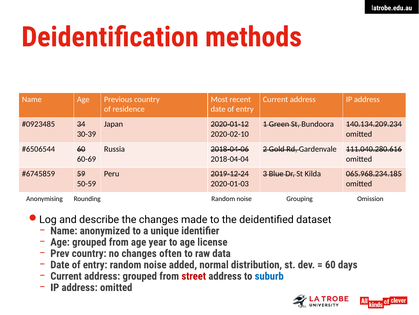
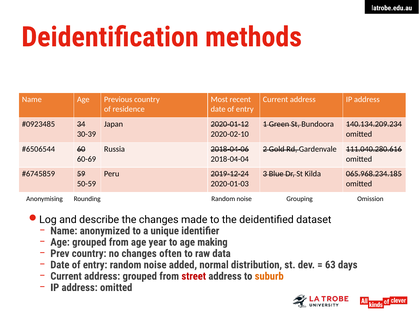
license: license -> making
60 at (330, 264): 60 -> 63
suburb colour: blue -> orange
